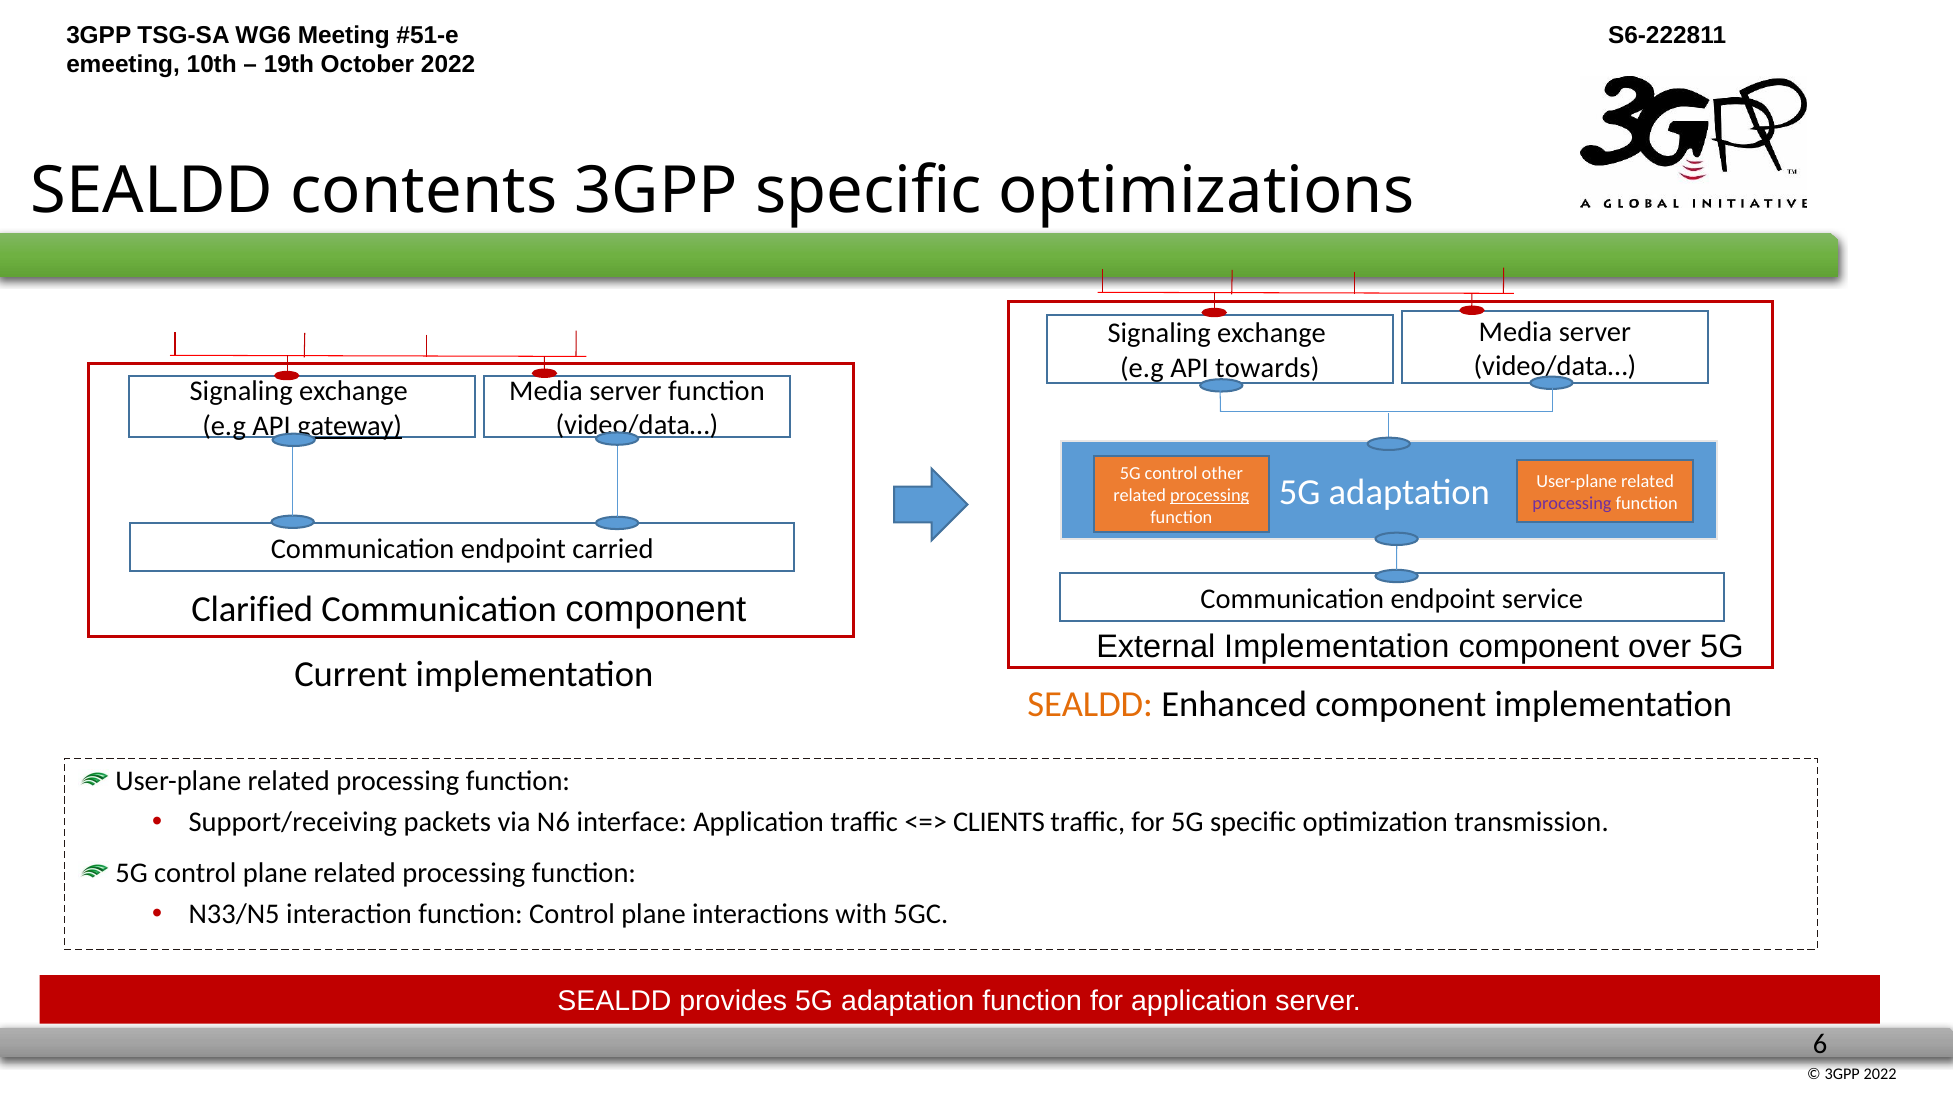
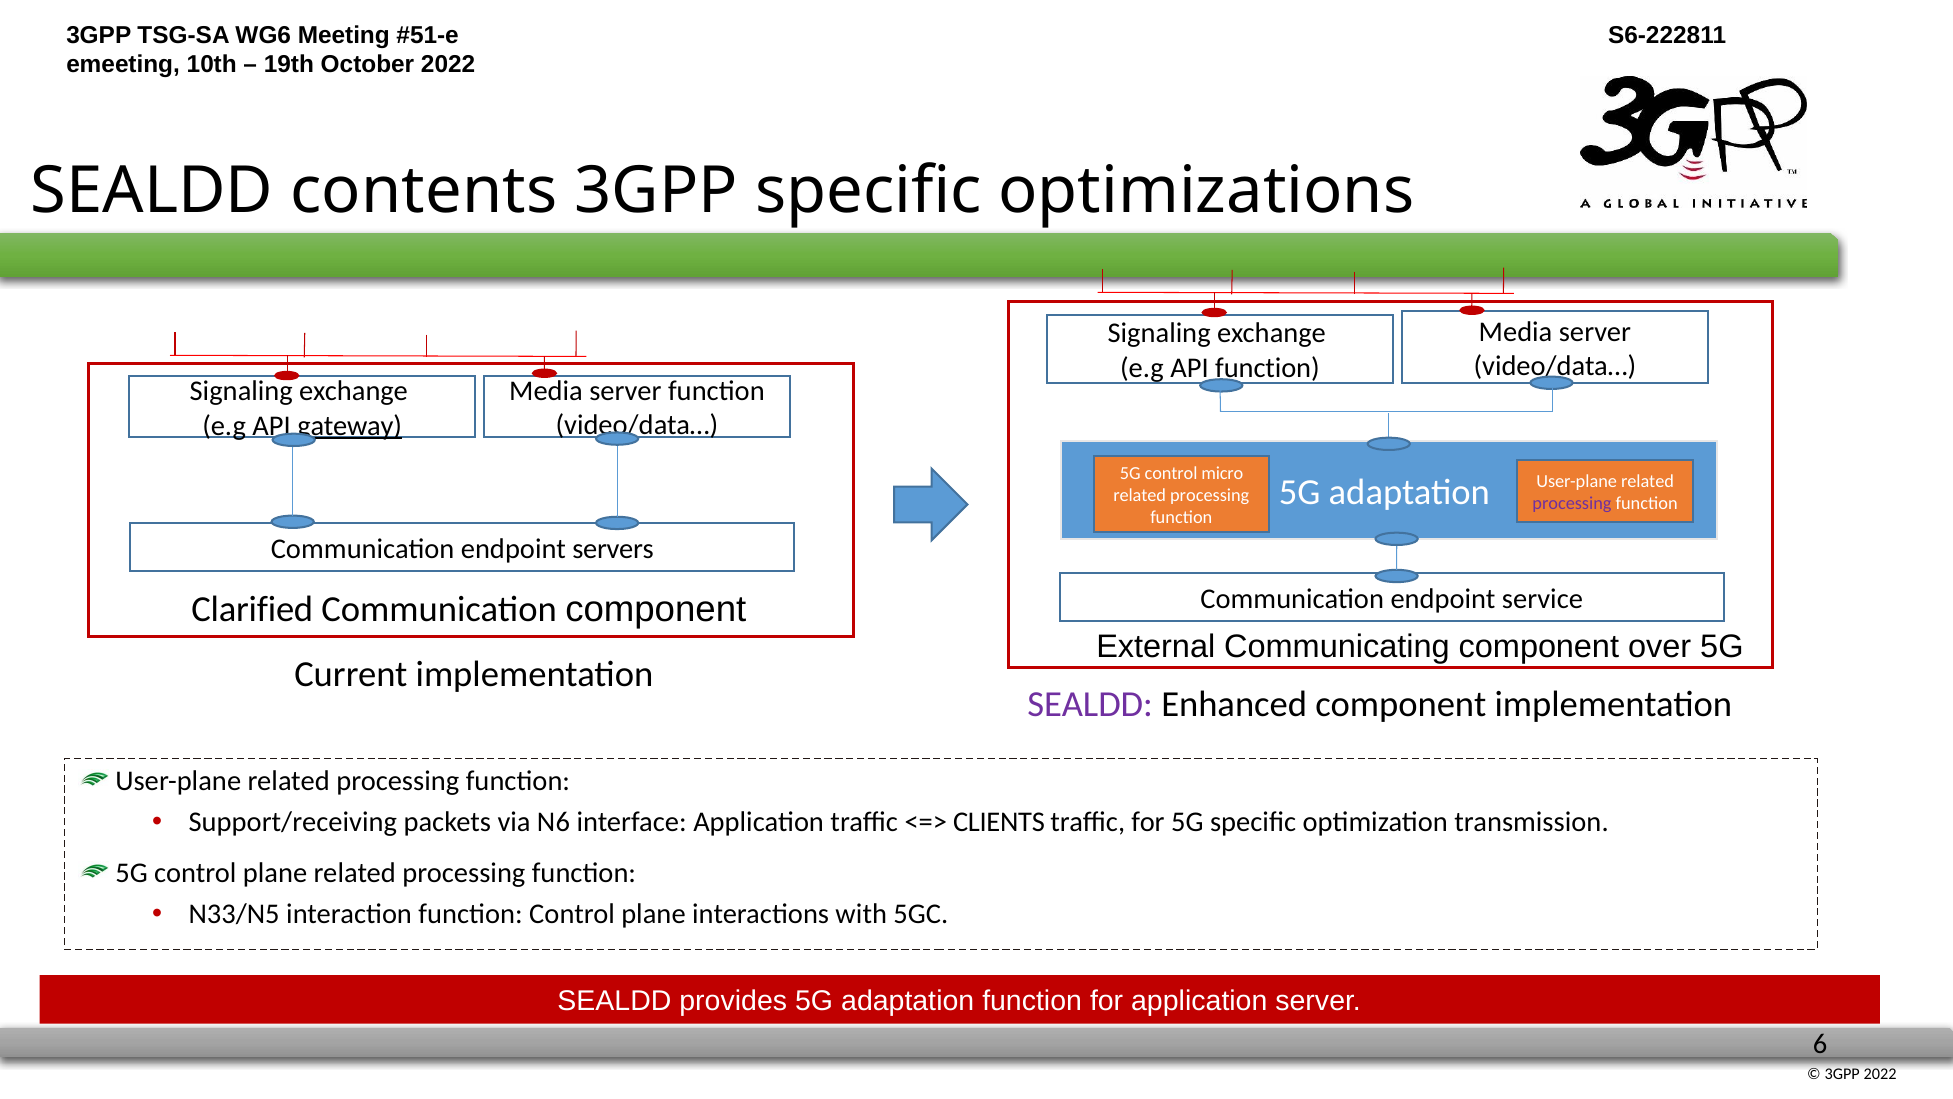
API towards: towards -> function
other: other -> micro
processing at (1210, 495) underline: present -> none
carried: carried -> servers
External Implementation: Implementation -> Communicating
SEALDD at (1090, 704) colour: orange -> purple
